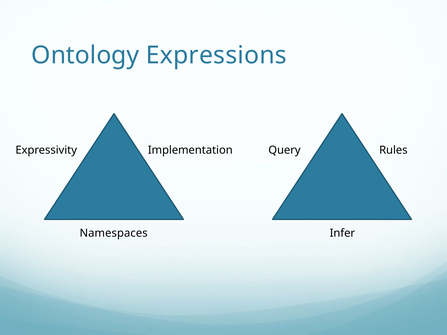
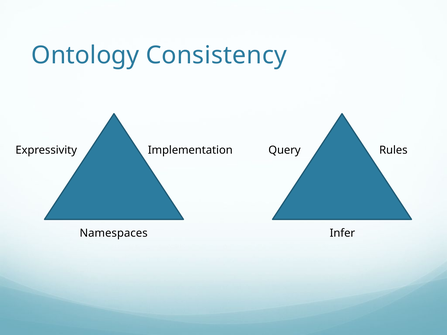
Expressions: Expressions -> Consistency
